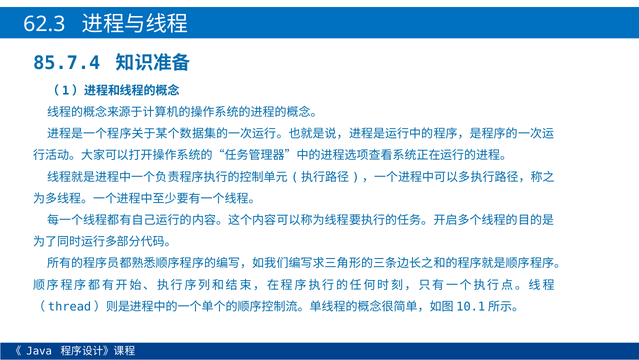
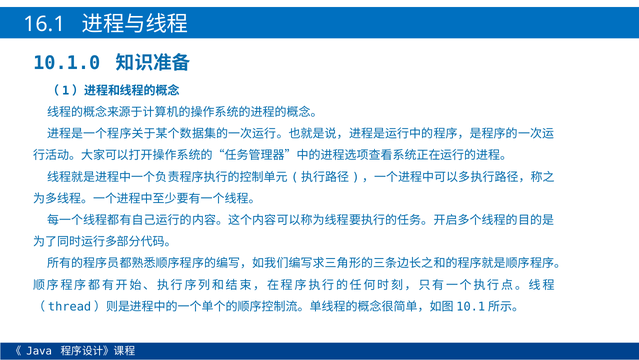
62.3: 62.3 -> 16.1
85.7.4: 85.7.4 -> 10.1.0
